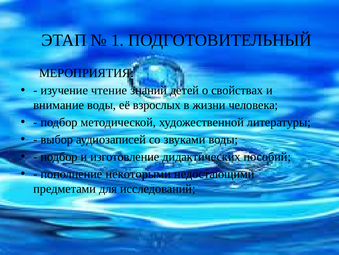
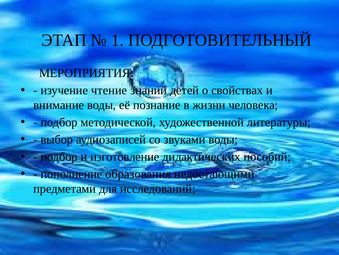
взрослых: взрослых -> познание
некоторыми: некоторыми -> образования
